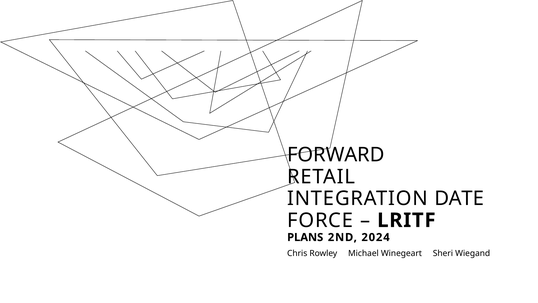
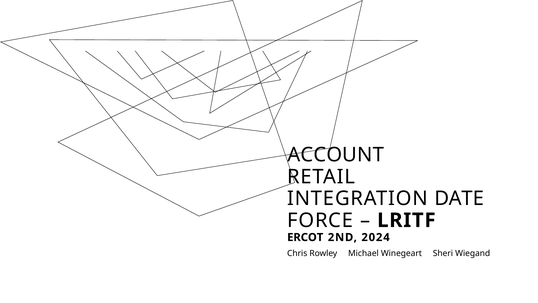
FORWARD: FORWARD -> ACCOUNT
PLANS: PLANS -> ERCOT
